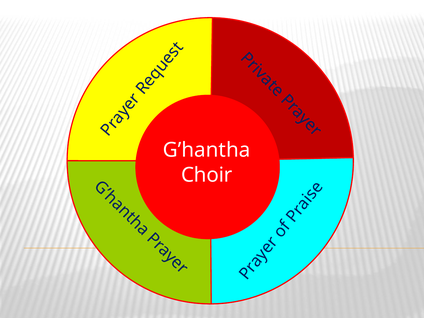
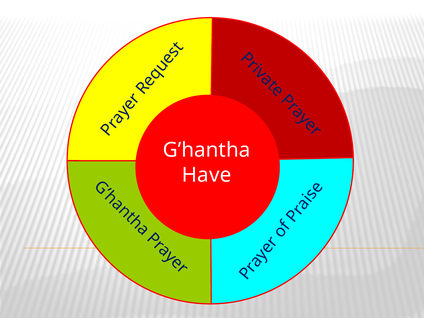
Choir: Choir -> Have
